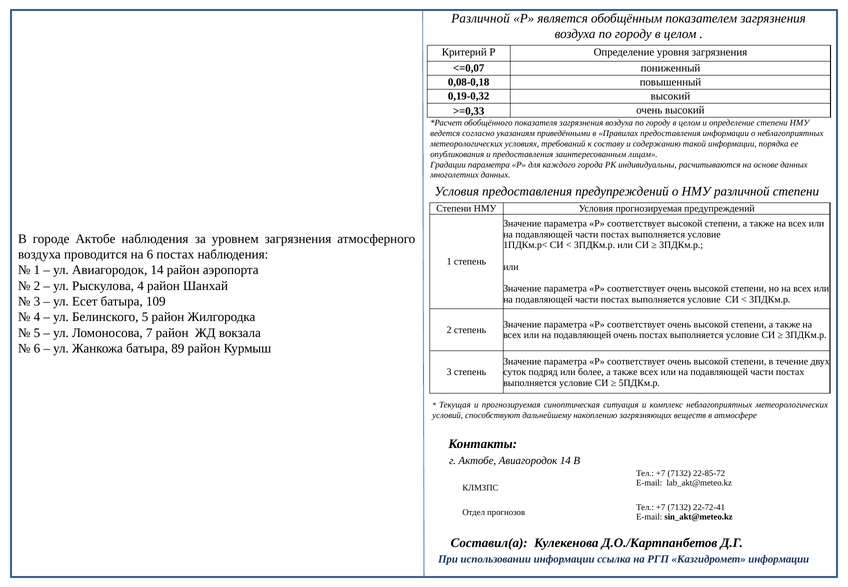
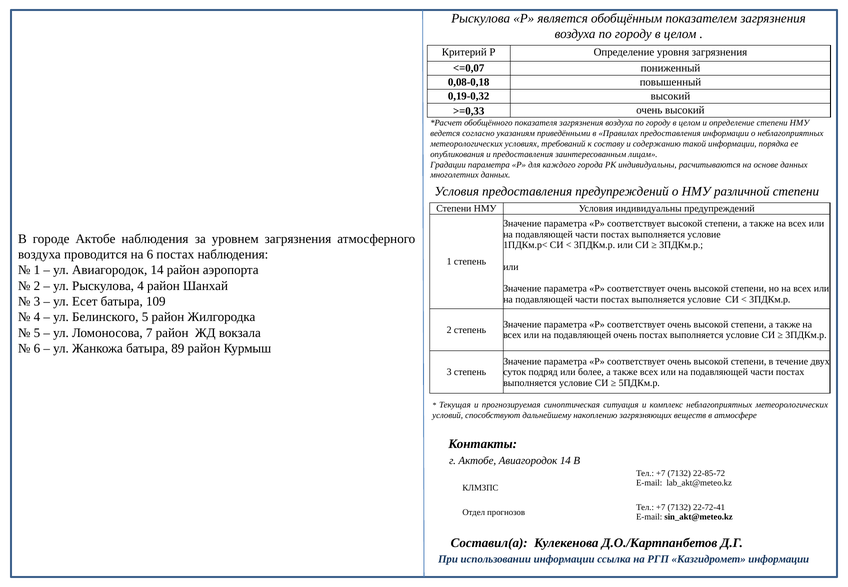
Различной at (481, 18): Различной -> Рыскулова
Условия прогнозируемая: прогнозируемая -> индивидуальны
